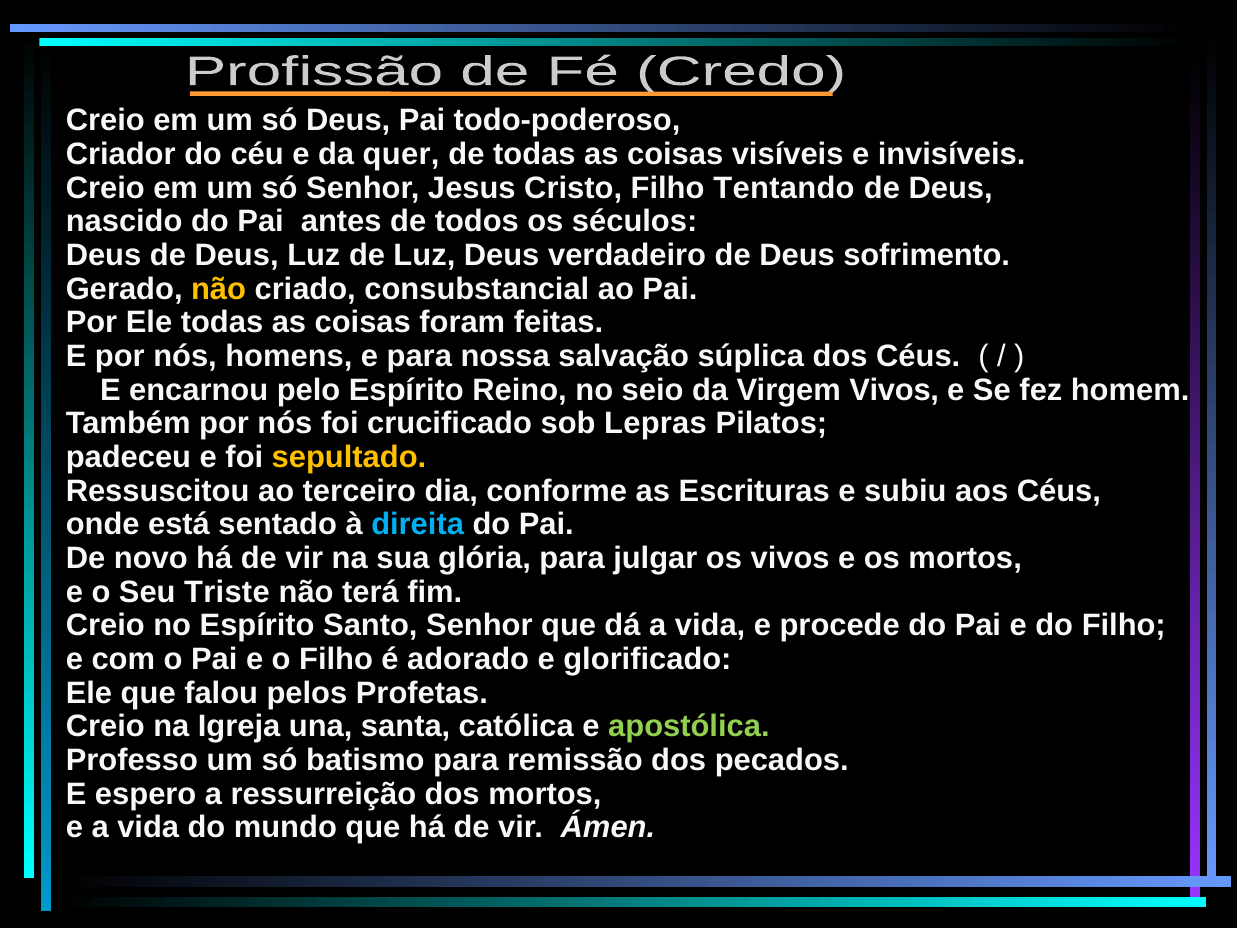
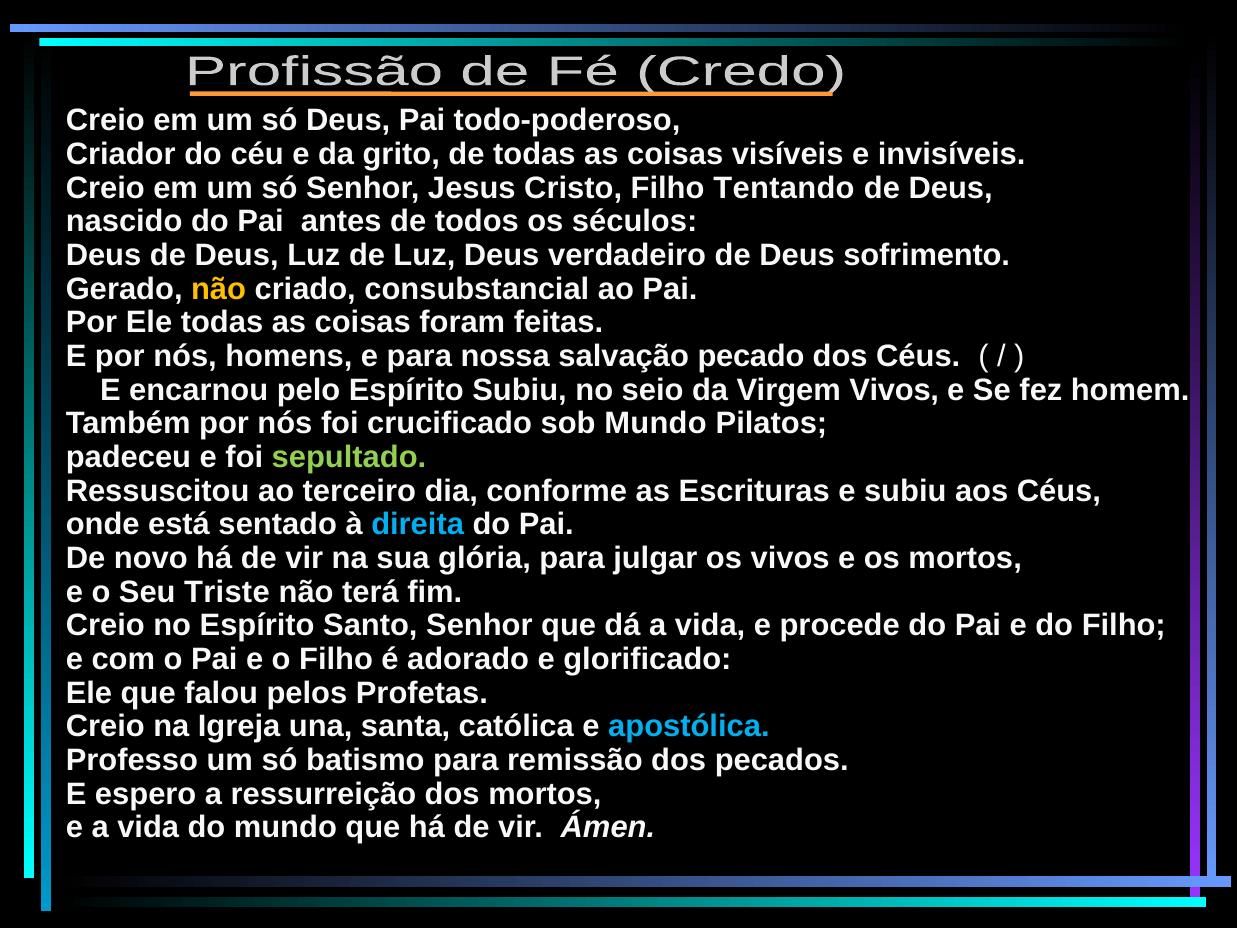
quer: quer -> grito
súplica: súplica -> pecado
Espírito Reino: Reino -> Subiu
sob Lepras: Lepras -> Mundo
sepultado colour: yellow -> light green
apostólica colour: light green -> light blue
